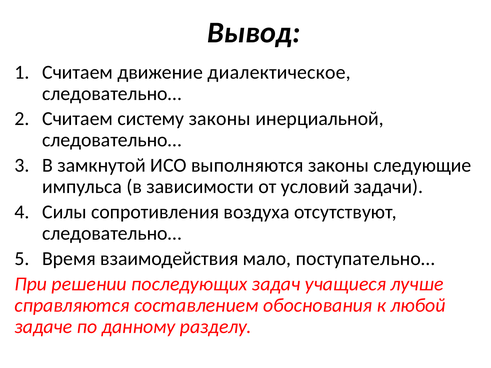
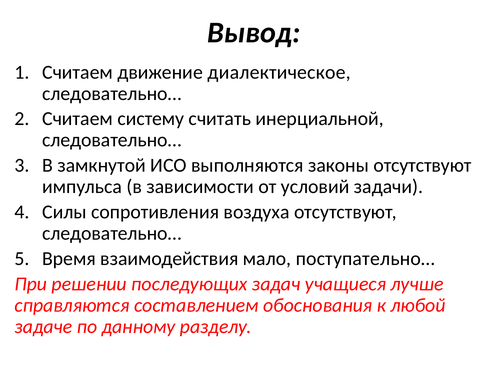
систему законы: законы -> считать
законы следующие: следующие -> отсутствуют
